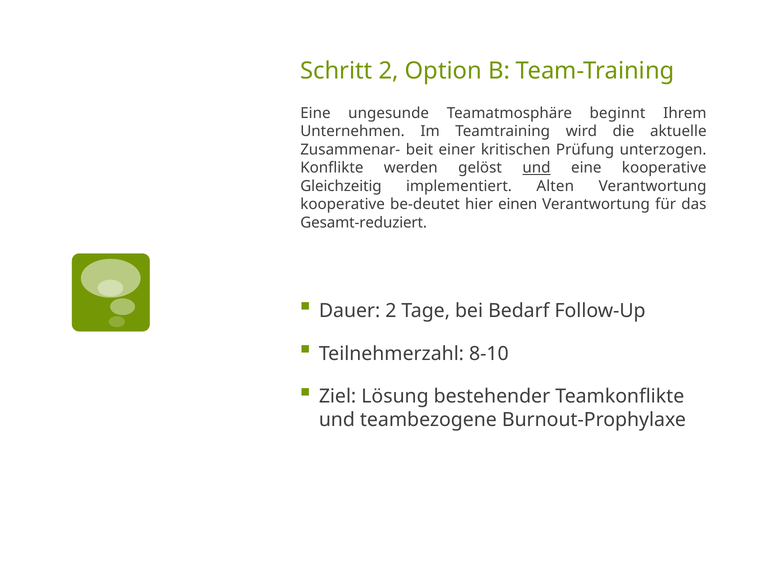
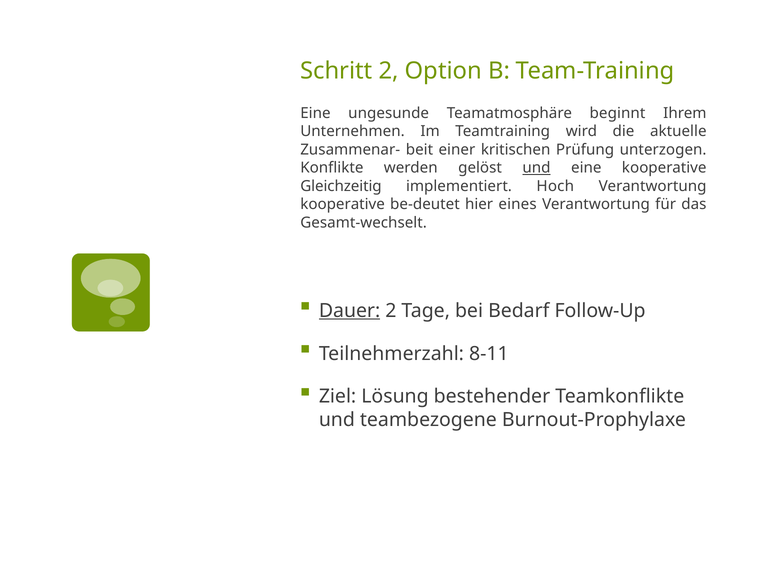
Alten: Alten -> Hoch
einen: einen -> eines
Gesamt-reduziert: Gesamt-reduziert -> Gesamt-wechselt
Dauer underline: none -> present
8-10: 8-10 -> 8-11
